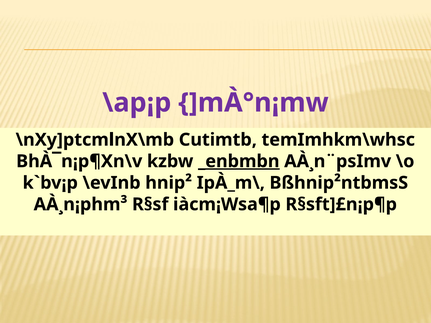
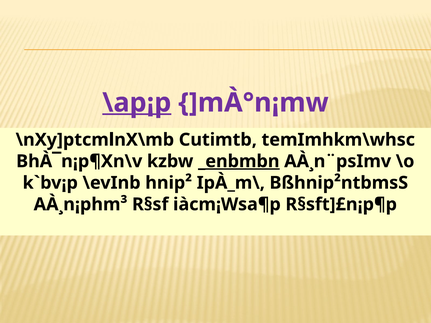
\ap¡p underline: none -> present
